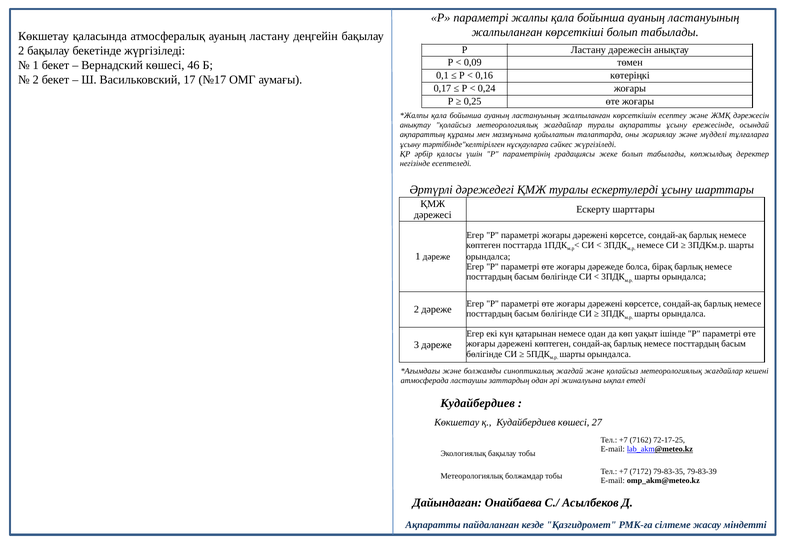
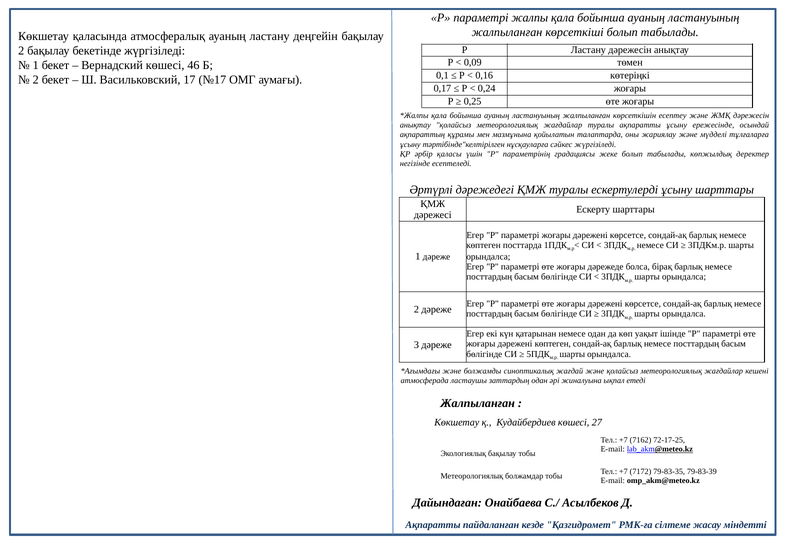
Кудайбердиев at (478, 403): Кудайбердиев -> Жалпыланған
